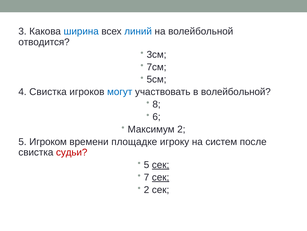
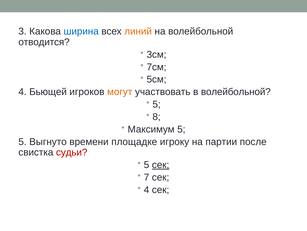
линий colour: blue -> orange
4 Свистка: Свистка -> Бьющей
могут colour: blue -> orange
8 at (157, 104): 8 -> 5
6: 6 -> 8
Максимум 2: 2 -> 5
Игроком: Игроком -> Выгнуто
систем: систем -> партии
сек at (161, 177) underline: present -> none
2 at (146, 189): 2 -> 4
